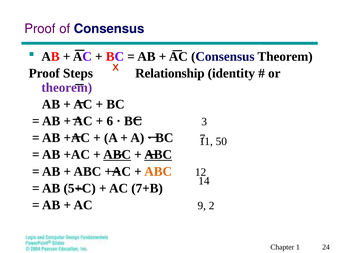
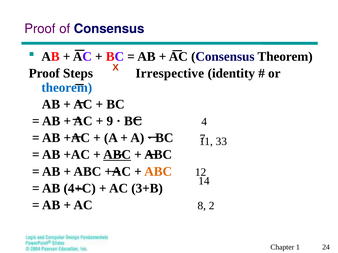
Relationship: Relationship -> Irrespective
theorem at (67, 88) colour: purple -> blue
6: 6 -> 9
3: 3 -> 4
50: 50 -> 33
ABC at (158, 155) underline: present -> none
5+C: 5+C -> 4+C
7+B: 7+B -> 3+B
9: 9 -> 8
